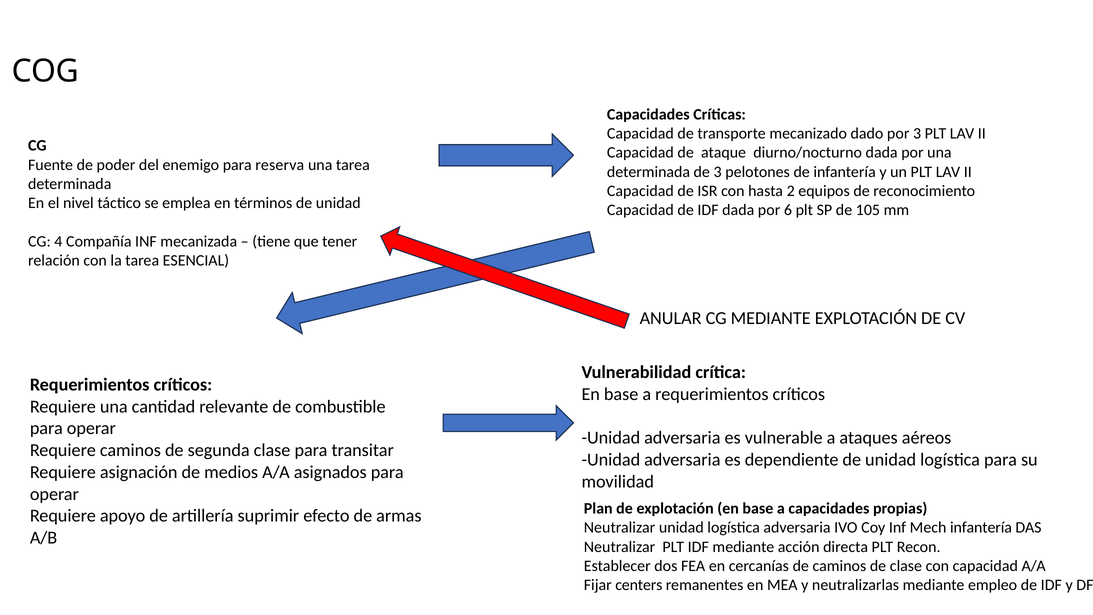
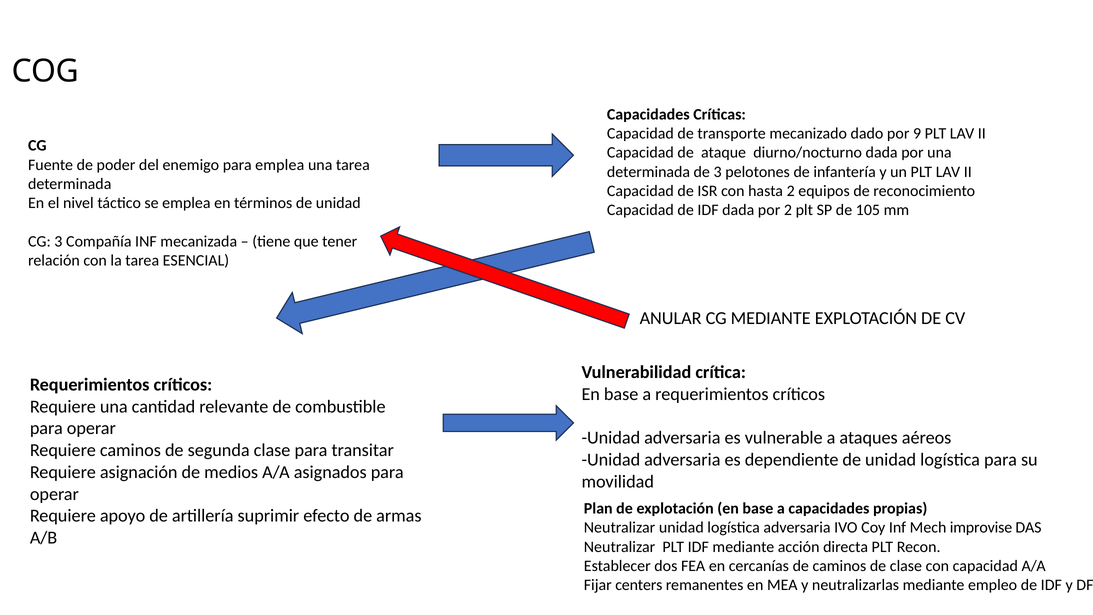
por 3: 3 -> 9
para reserva: reserva -> emplea
por 6: 6 -> 2
CG 4: 4 -> 3
Mech infantería: infantería -> improvise
